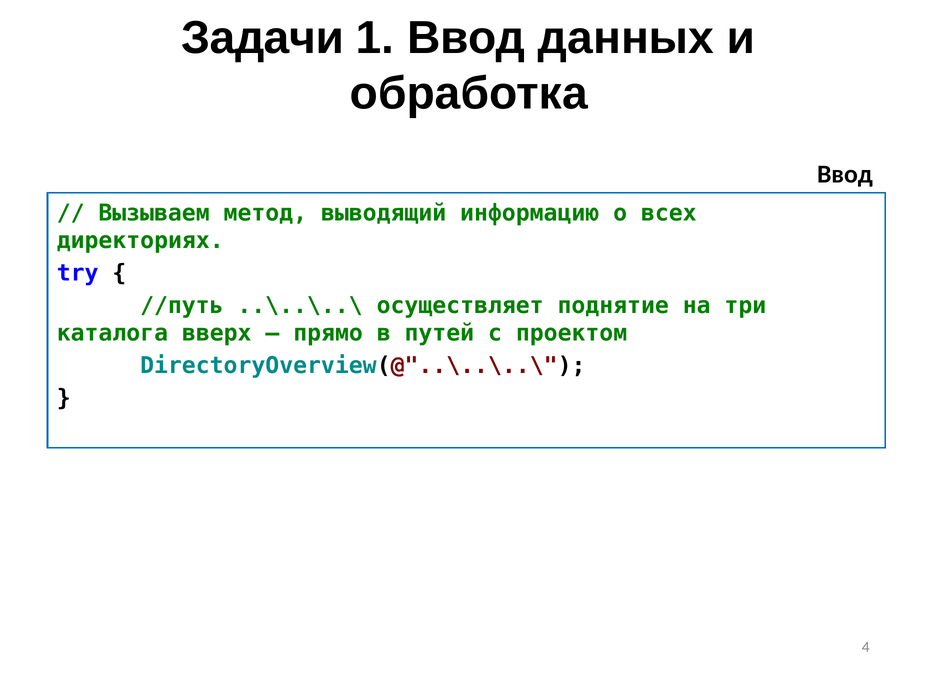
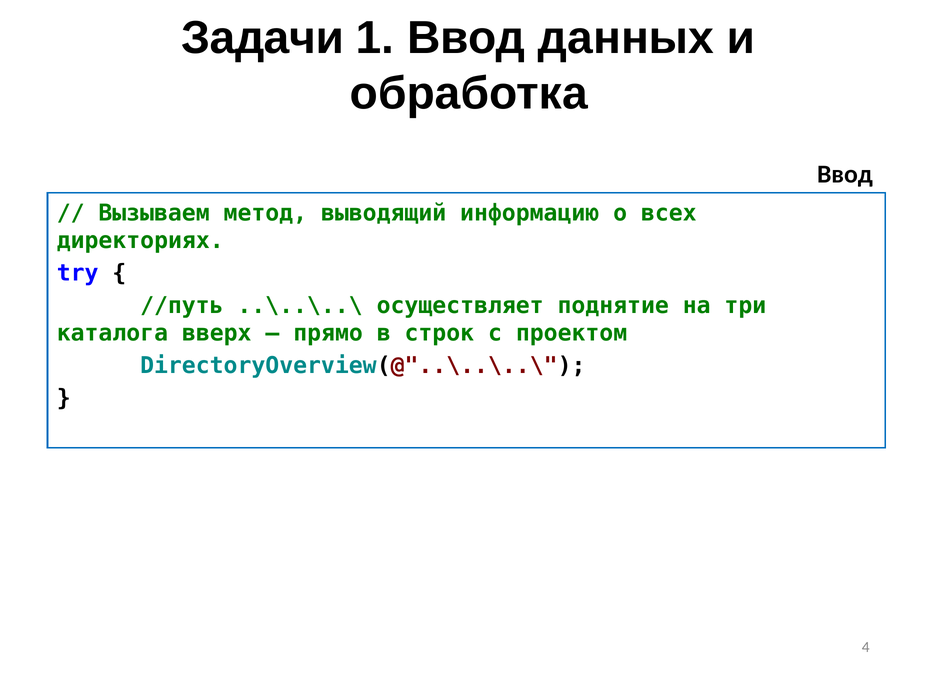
путей: путей -> строк
